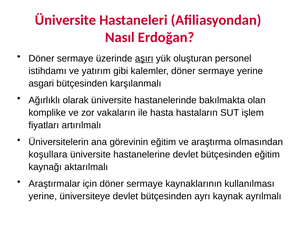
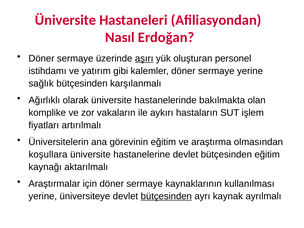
asgari: asgari -> sağlık
hasta: hasta -> aykırı
bütçesinden at (166, 196) underline: none -> present
